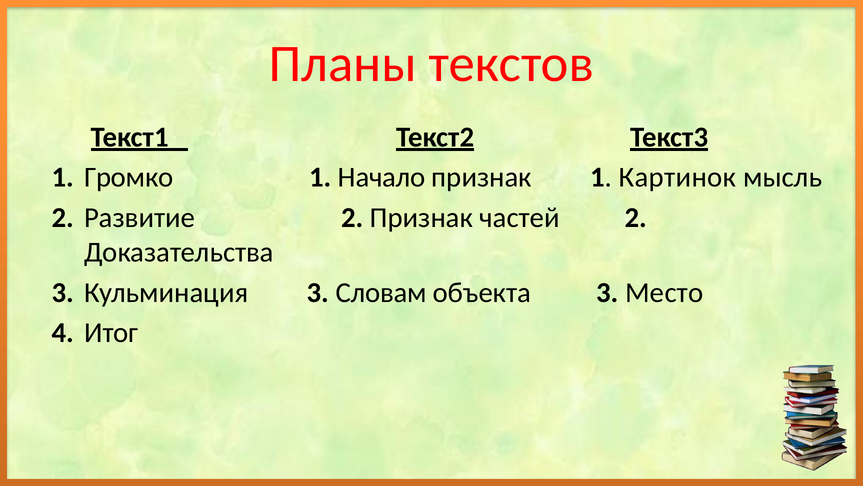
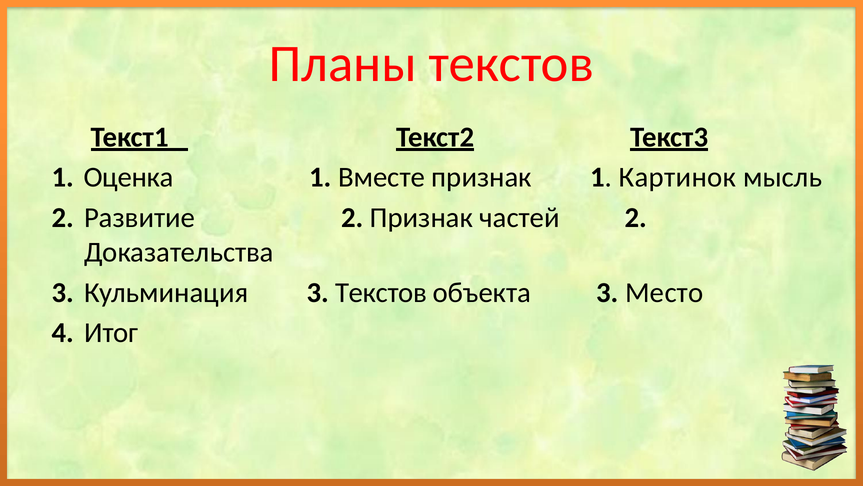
Громко: Громко -> Оценка
Начало: Начало -> Вместе
3 Словам: Словам -> Текстов
